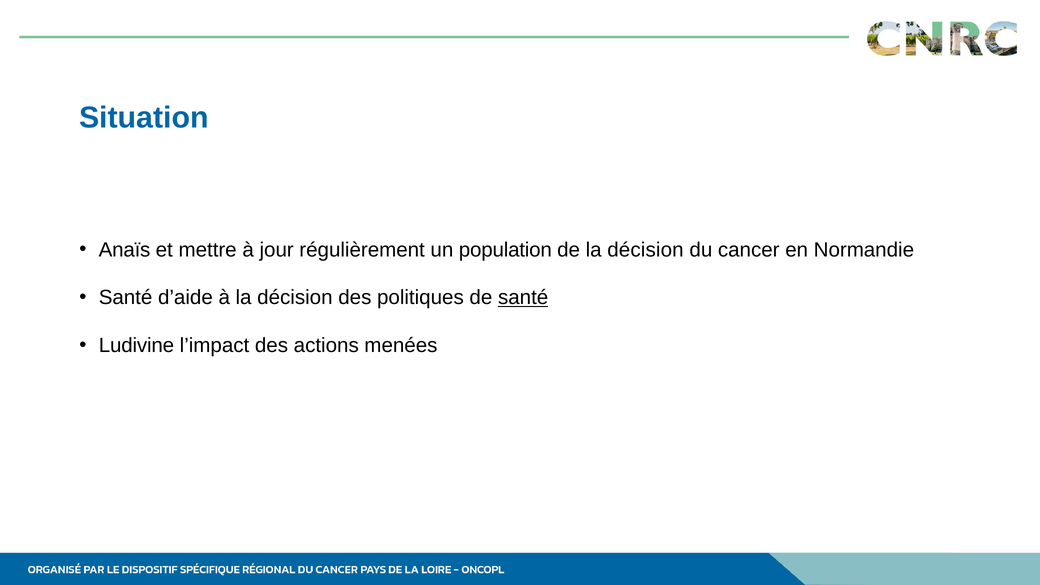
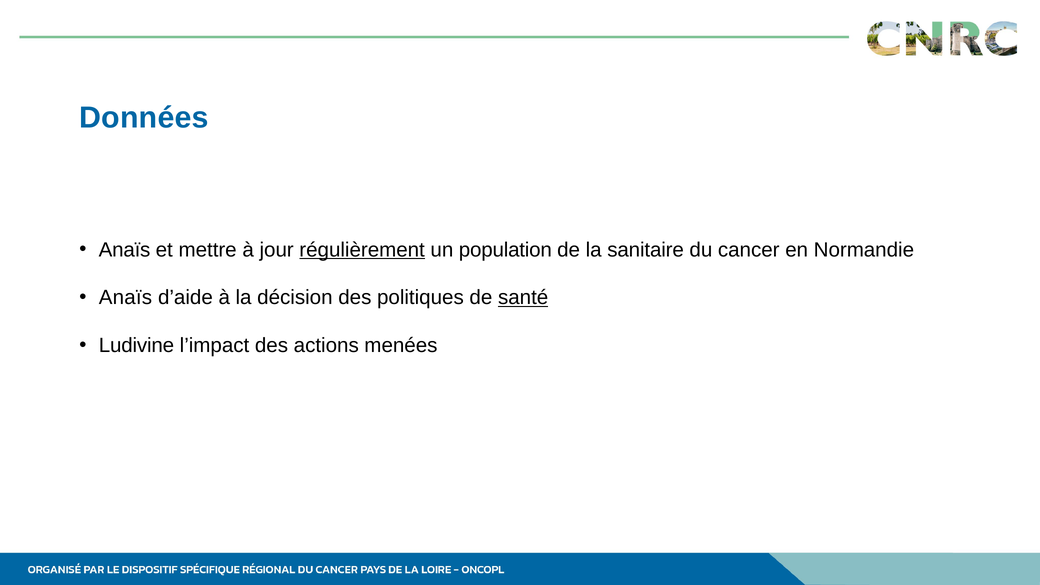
Situation: Situation -> Données
régulièrement underline: none -> present
de la décision: décision -> sanitaire
Santé at (126, 298): Santé -> Anaïs
